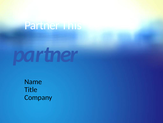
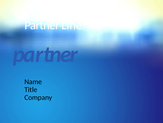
This: This -> Line
